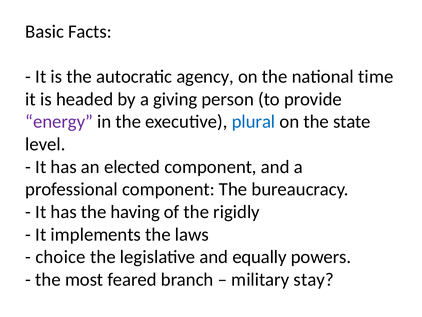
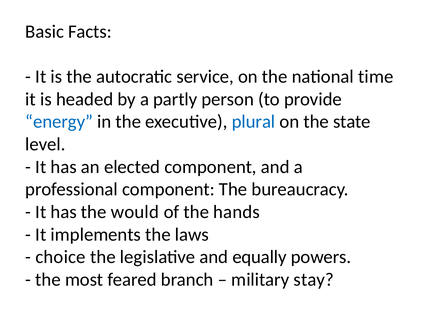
agency: agency -> service
giving: giving -> partly
energy colour: purple -> blue
having: having -> would
rigidly: rigidly -> hands
